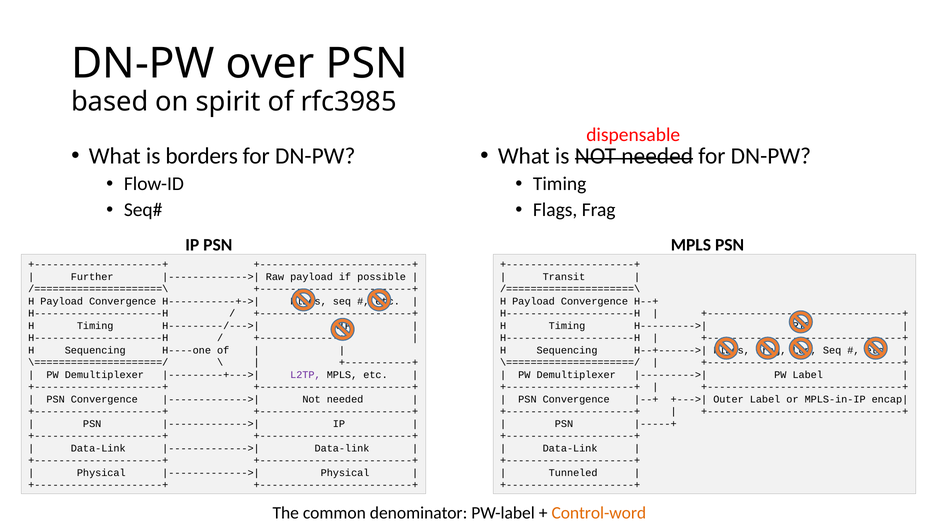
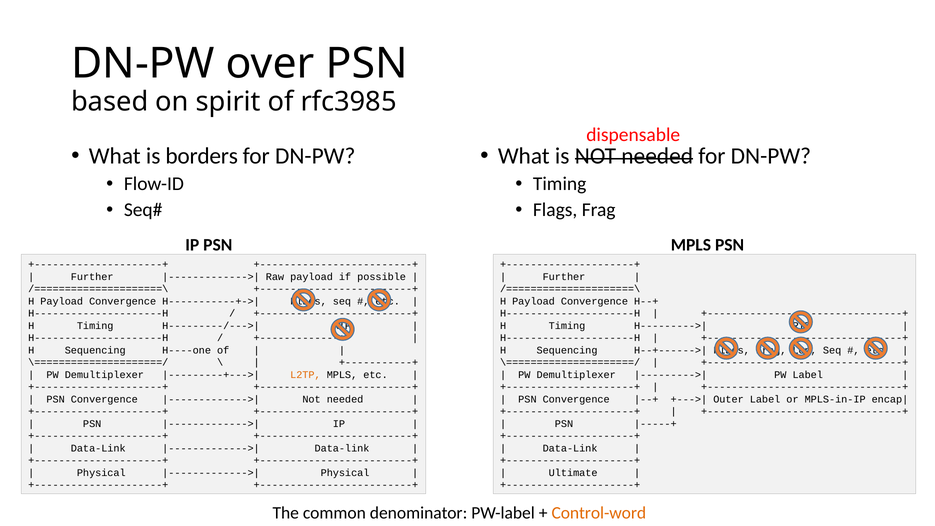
Transit at (564, 277): Transit -> Further
L2TP colour: purple -> orange
Tunneled: Tunneled -> Ultimate
